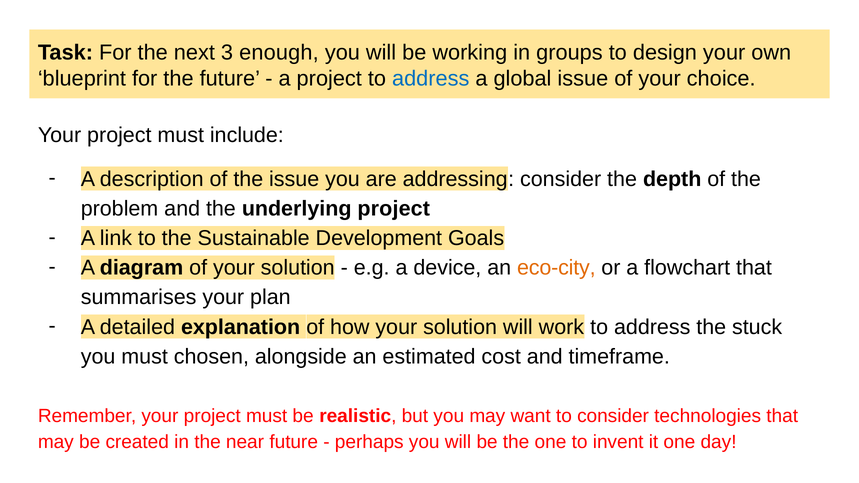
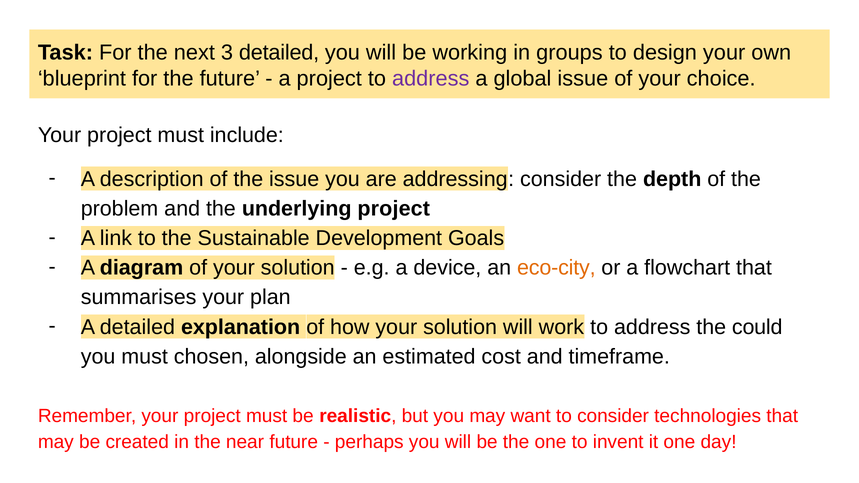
3 enough: enough -> detailed
address at (431, 79) colour: blue -> purple
stuck: stuck -> could
